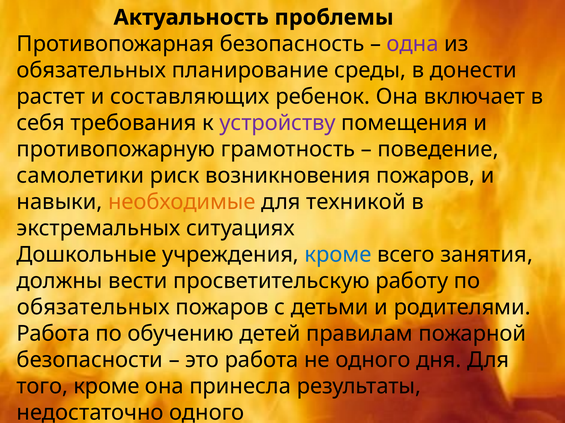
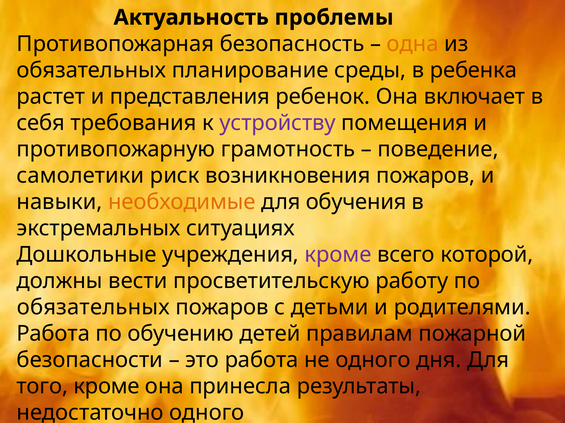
одна colour: purple -> orange
донести: донести -> ребенка
составляющих: составляющих -> представления
техникой: техникой -> обучения
кроме at (338, 255) colour: blue -> purple
всего занятия: занятия -> которой
